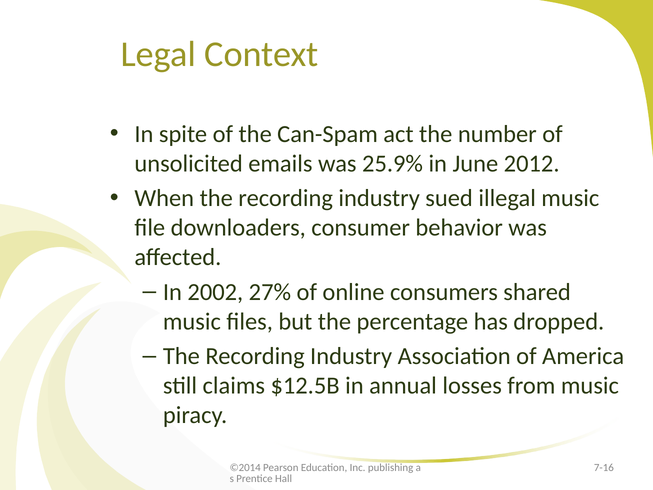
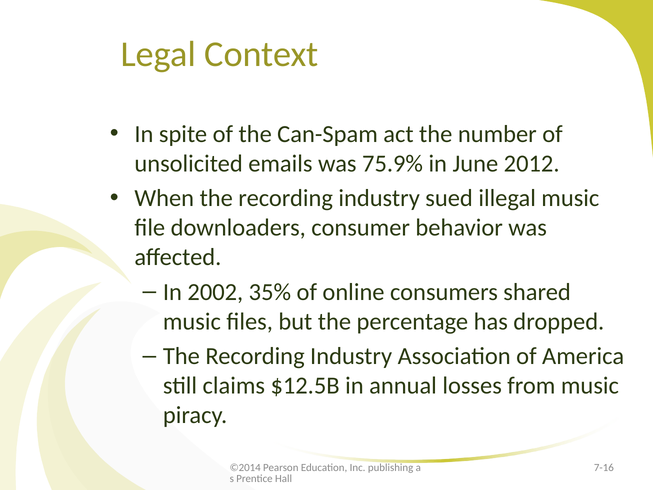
25.9%: 25.9% -> 75.9%
27%: 27% -> 35%
